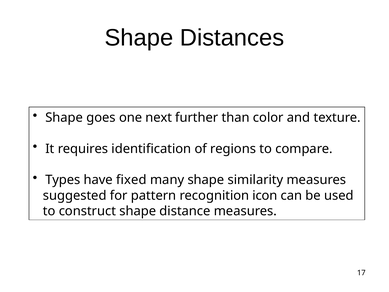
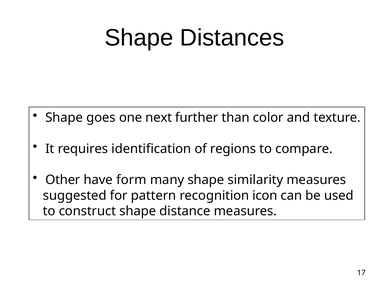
Types: Types -> Other
fixed: fixed -> form
